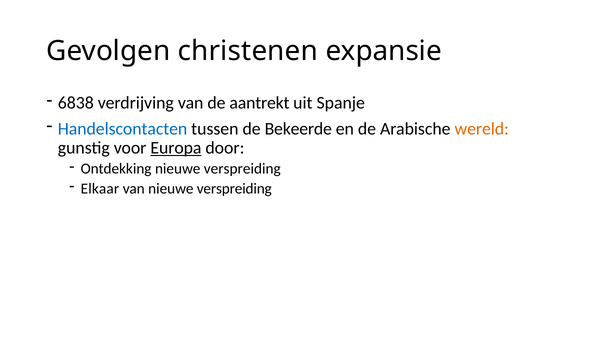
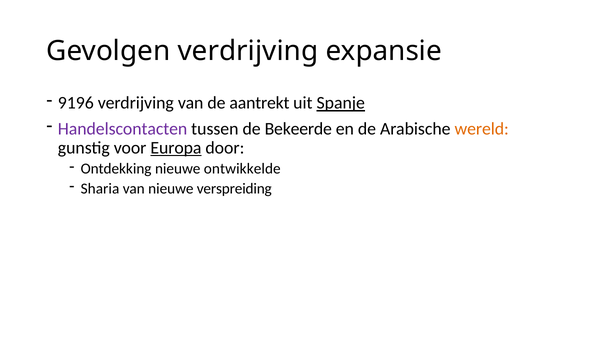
Gevolgen christenen: christenen -> verdrijving
6838: 6838 -> 9196
Spanje underline: none -> present
Handelscontacten colour: blue -> purple
Ontdekking nieuwe verspreiding: verspreiding -> ontwikkelde
Elkaar: Elkaar -> Sharia
